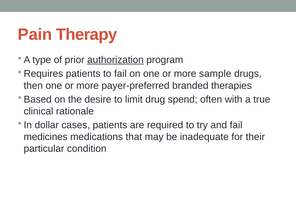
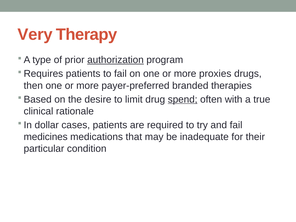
Pain: Pain -> Very
sample: sample -> proxies
spend underline: none -> present
